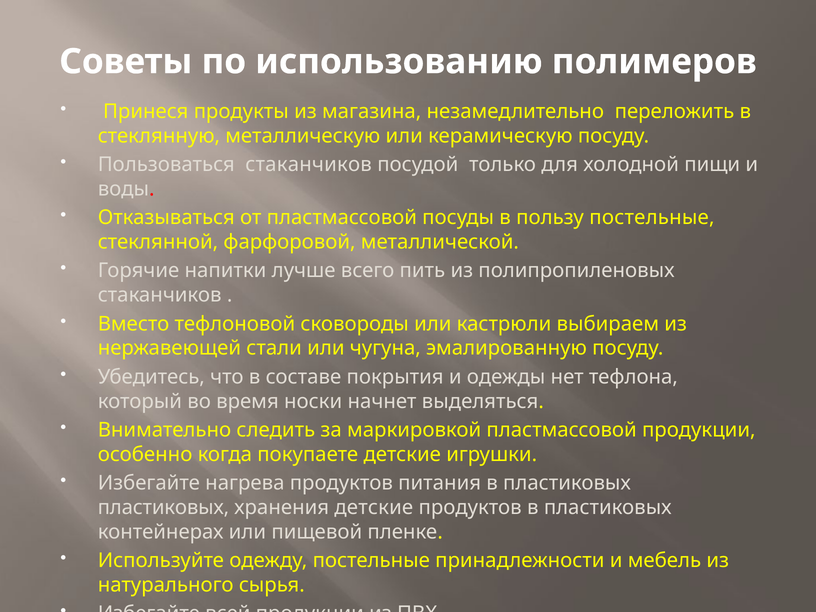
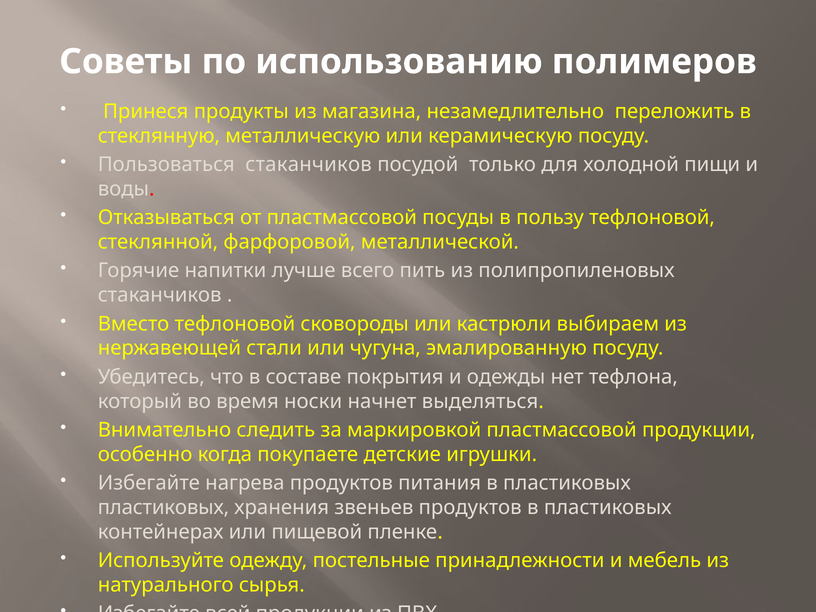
пользу постельные: постельные -> тефлоновой
хранения детские: детские -> звеньев
